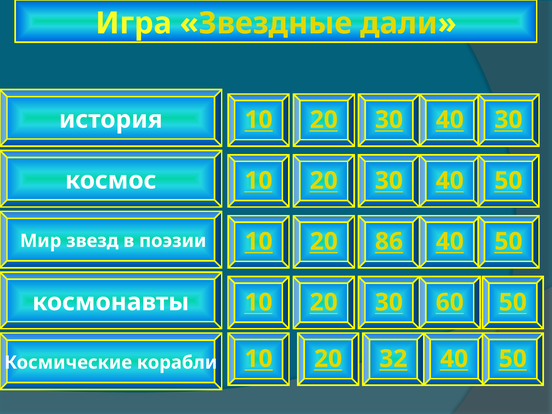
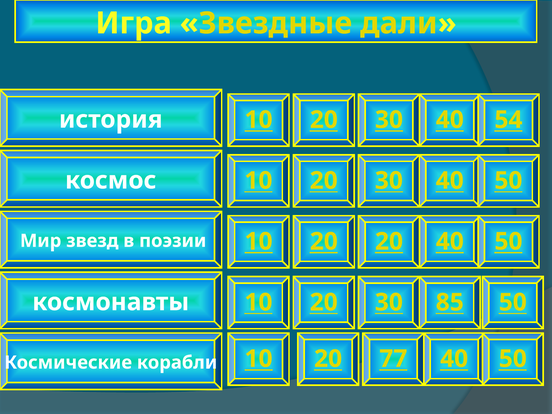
40 30: 30 -> 54
10 86: 86 -> 20
60: 60 -> 85
32: 32 -> 77
